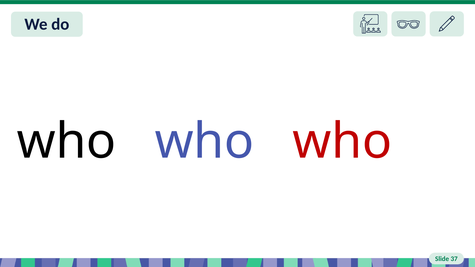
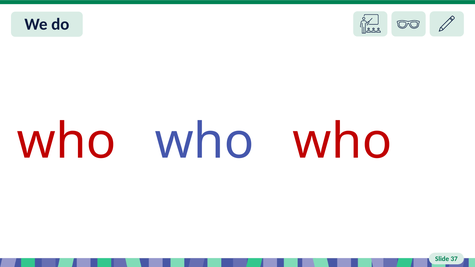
who at (67, 142) colour: black -> red
